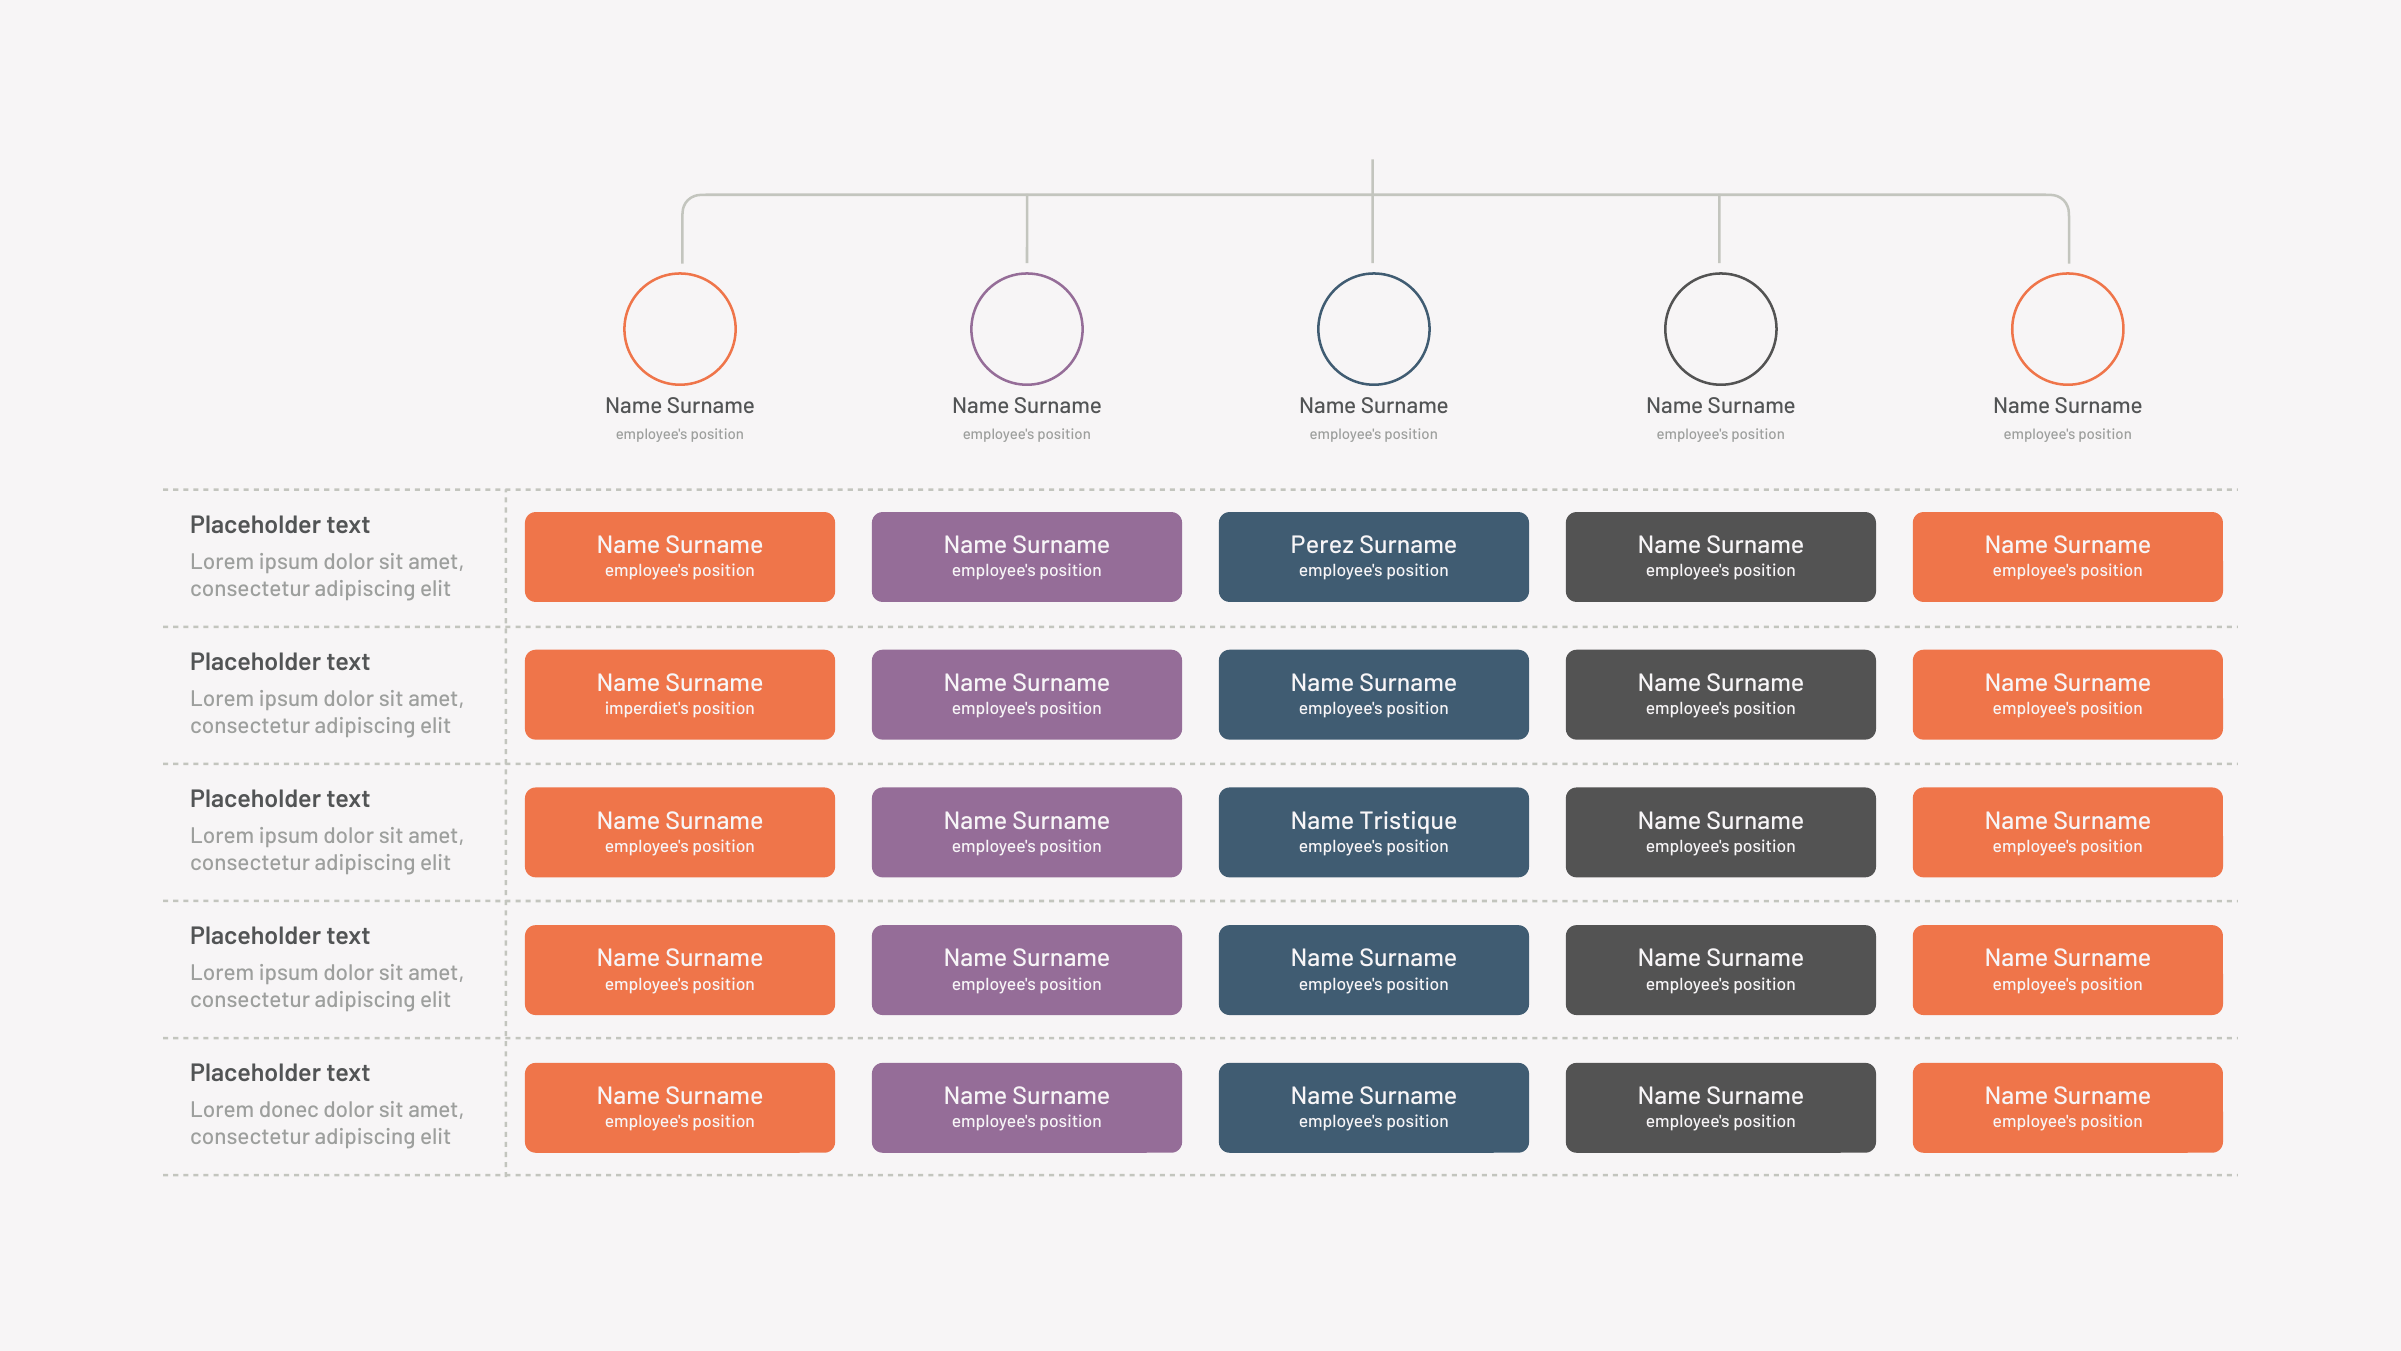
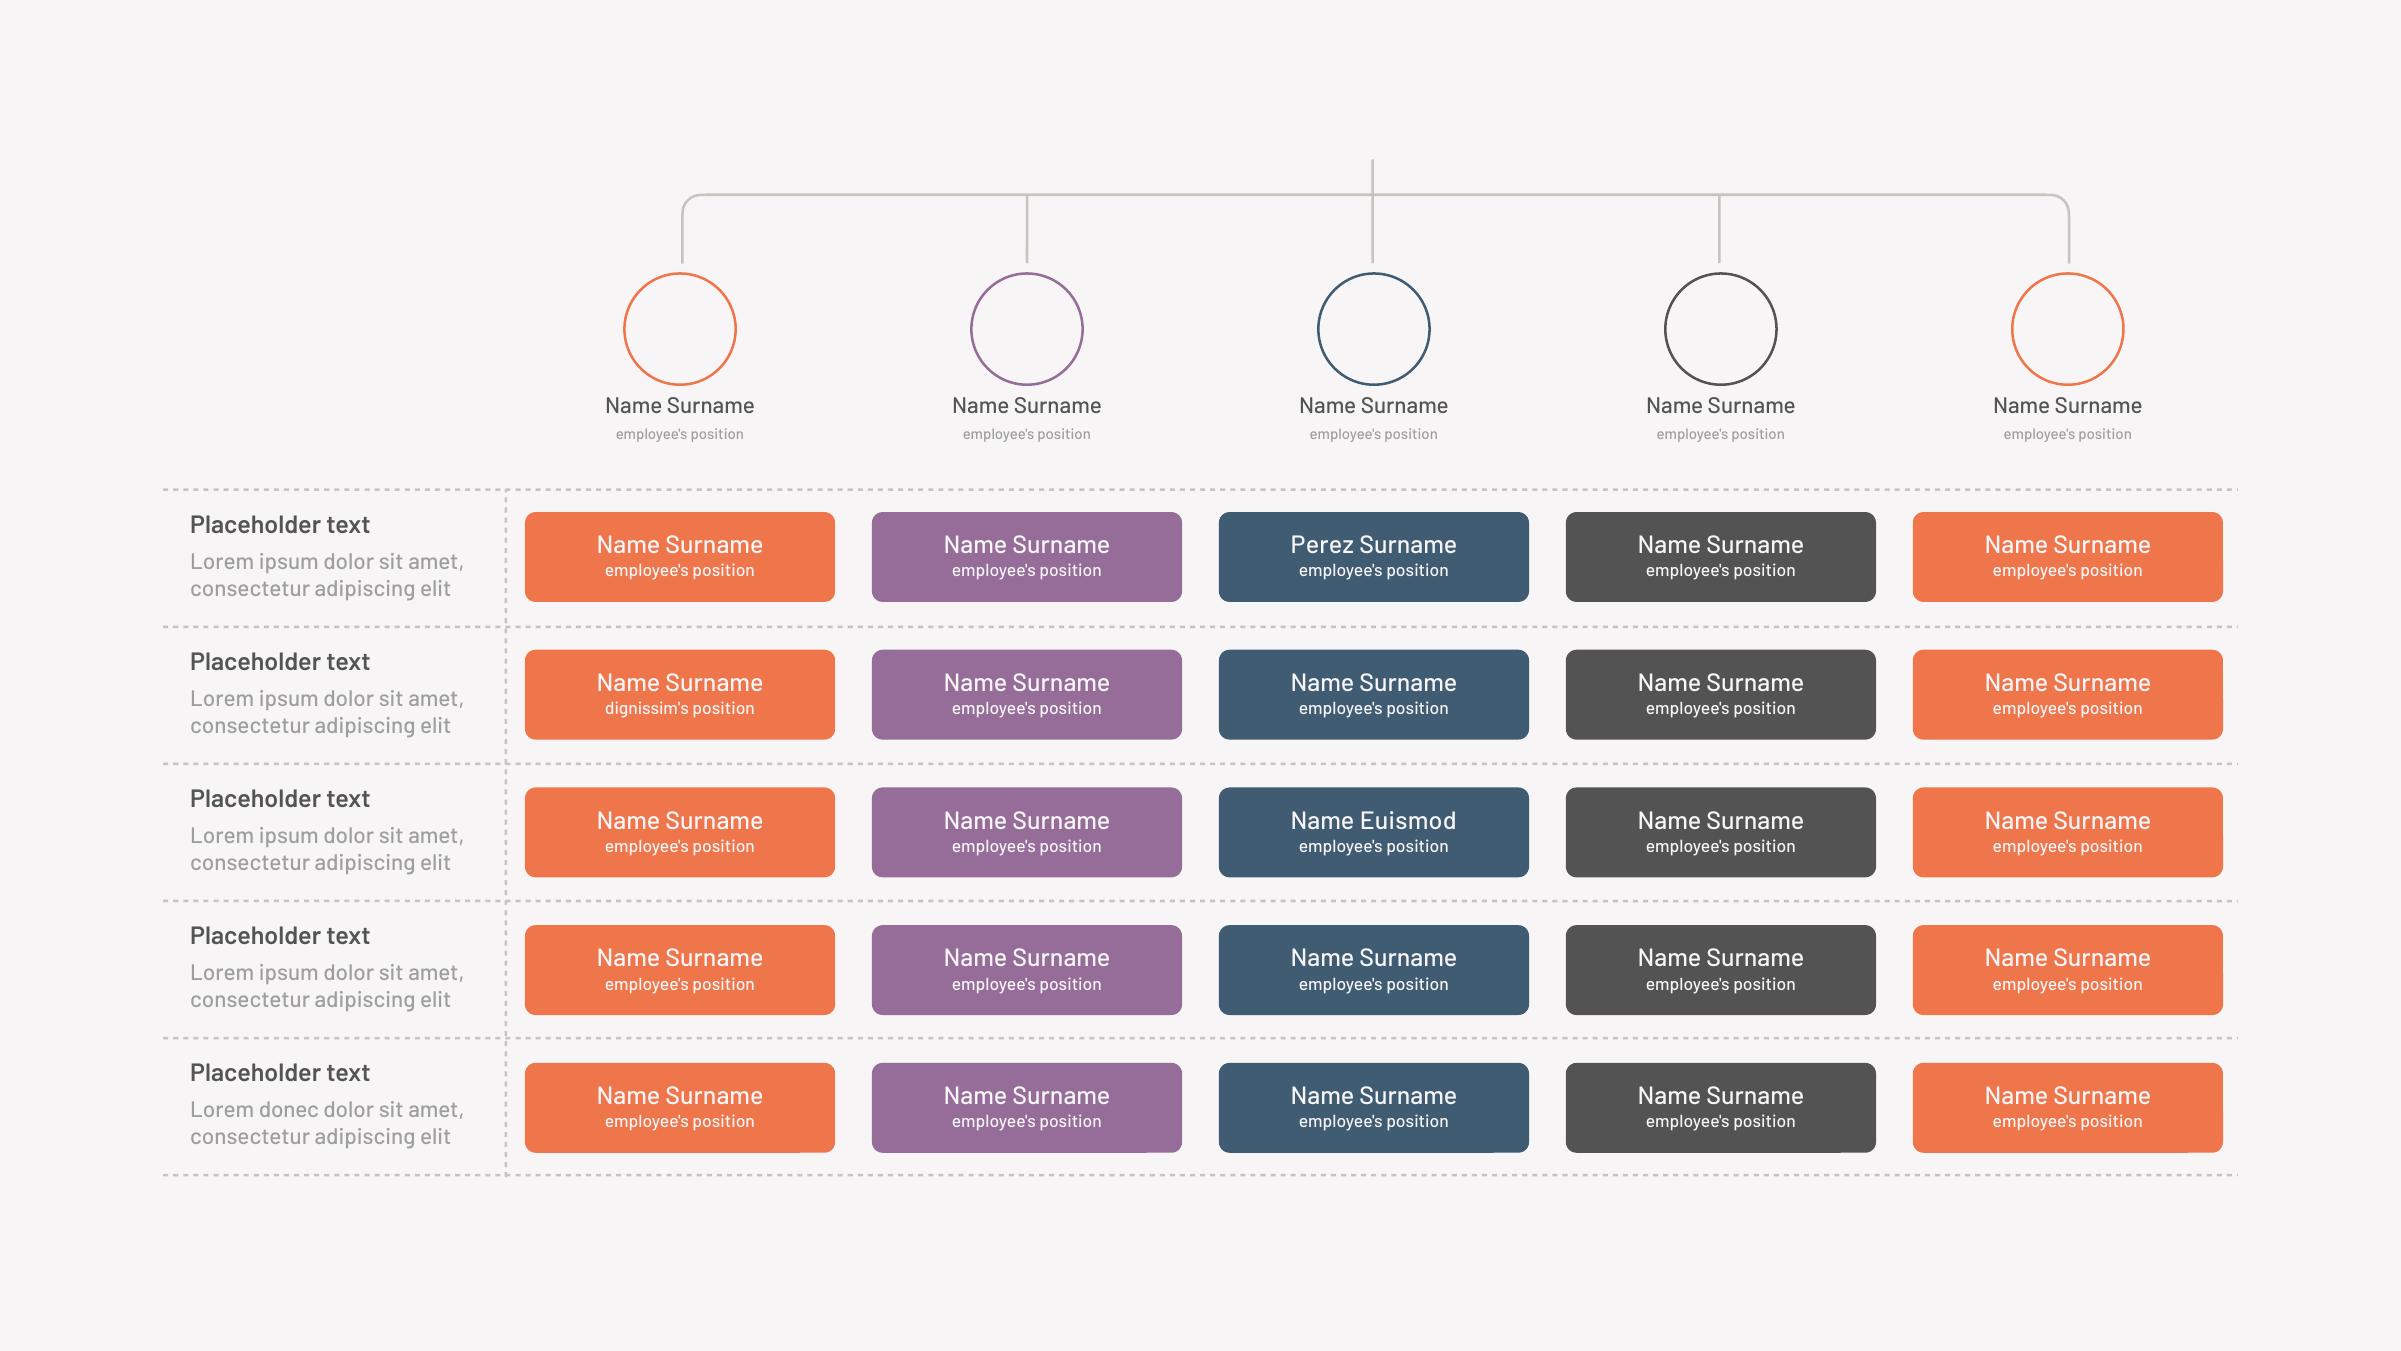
imperdiet's: imperdiet's -> dignissim's
Tristique: Tristique -> Euismod
